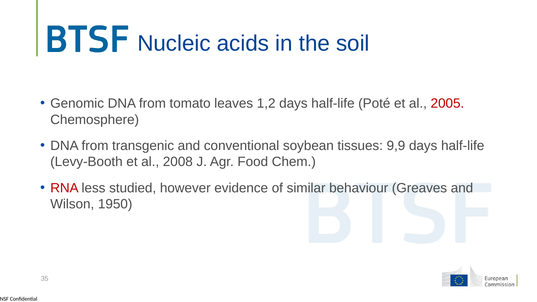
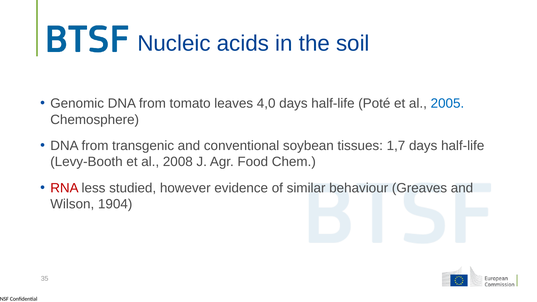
1,2: 1,2 -> 4,0
2005 colour: red -> blue
9,9: 9,9 -> 1,7
1950: 1950 -> 1904
